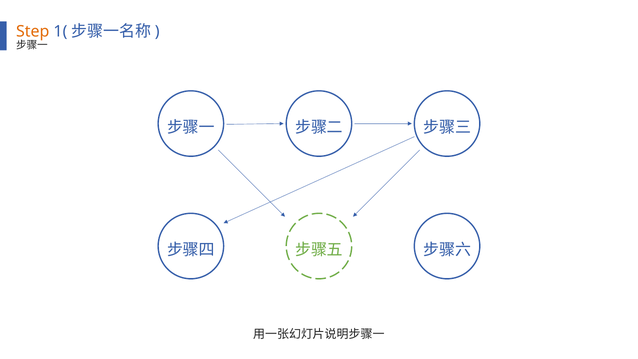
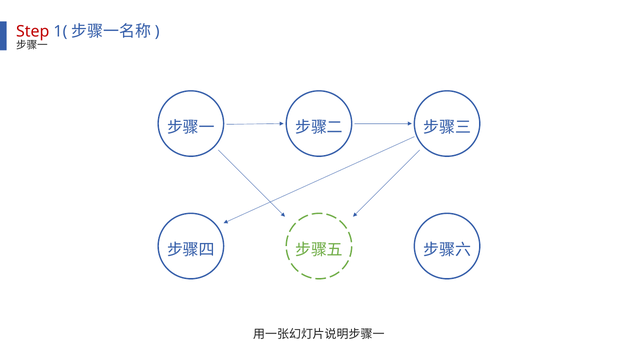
Step colour: orange -> red
